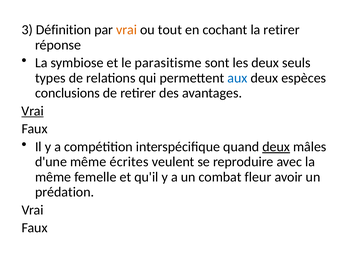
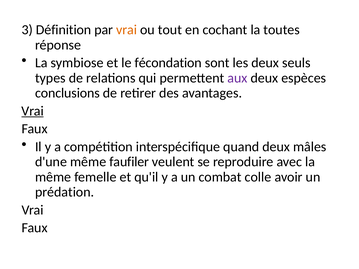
la retirer: retirer -> toutes
parasitisme: parasitisme -> fécondation
aux colour: blue -> purple
deux at (276, 147) underline: present -> none
écrites: écrites -> faufiler
fleur: fleur -> colle
